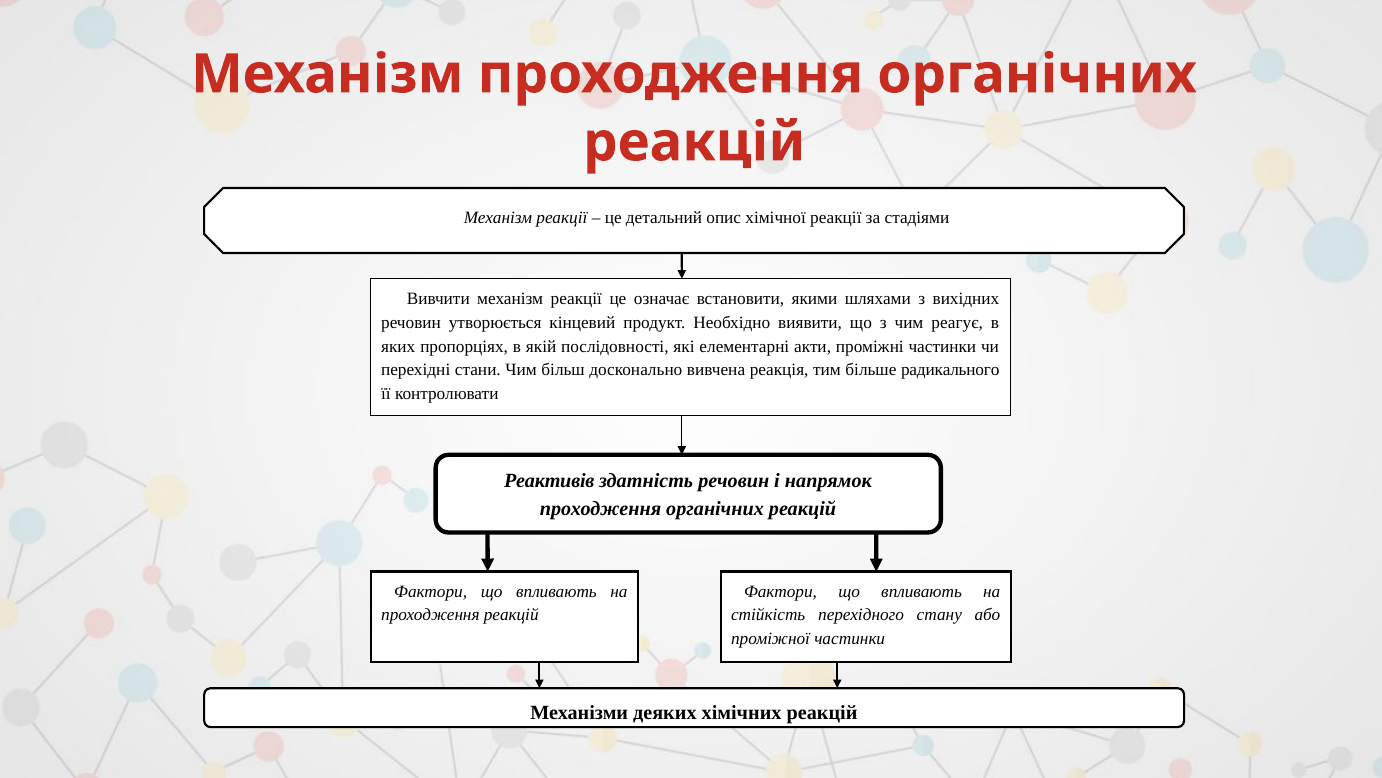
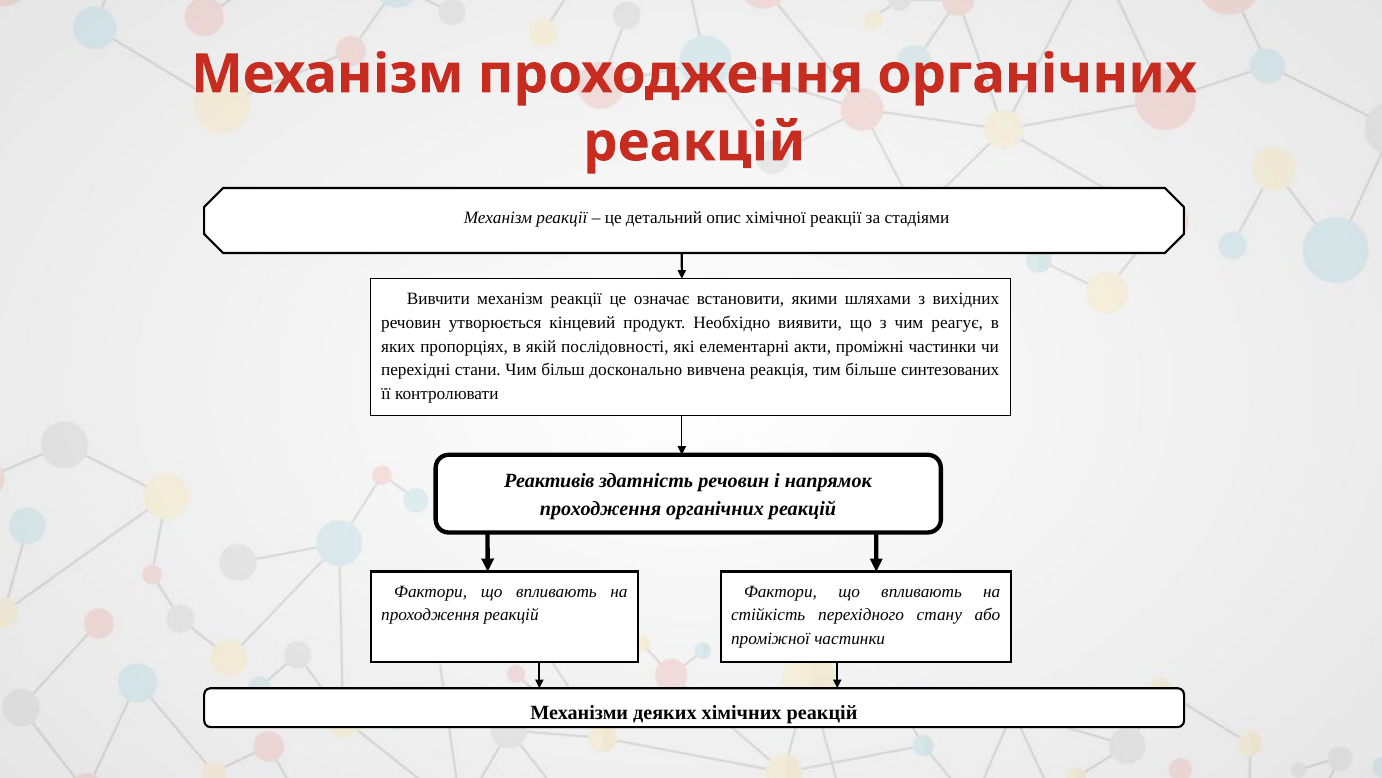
радикального: радикального -> синтезованих
